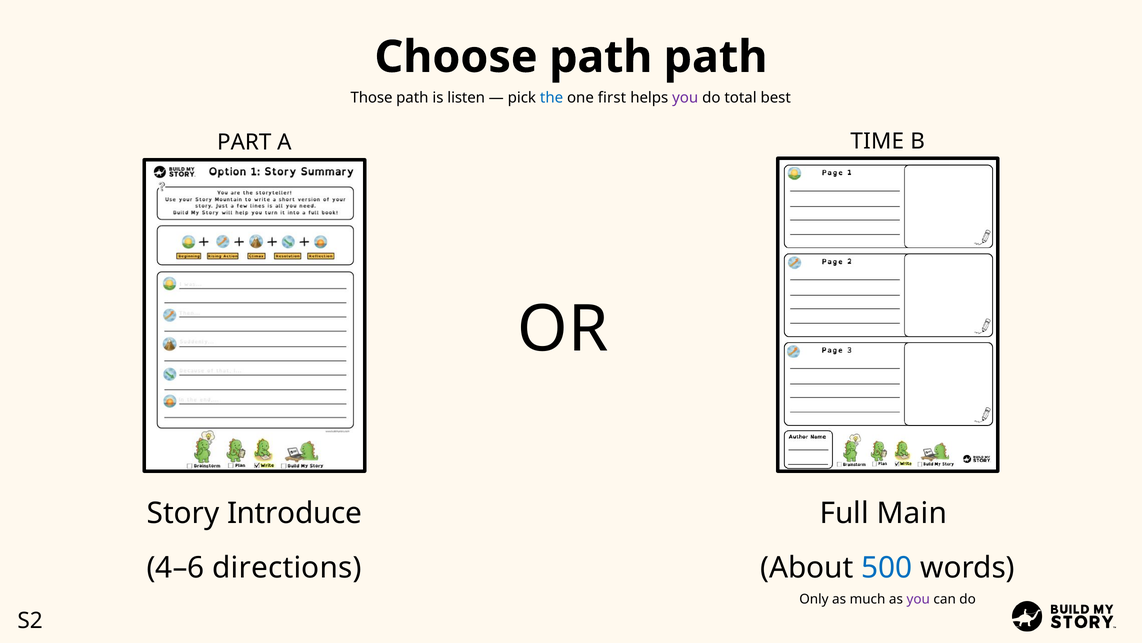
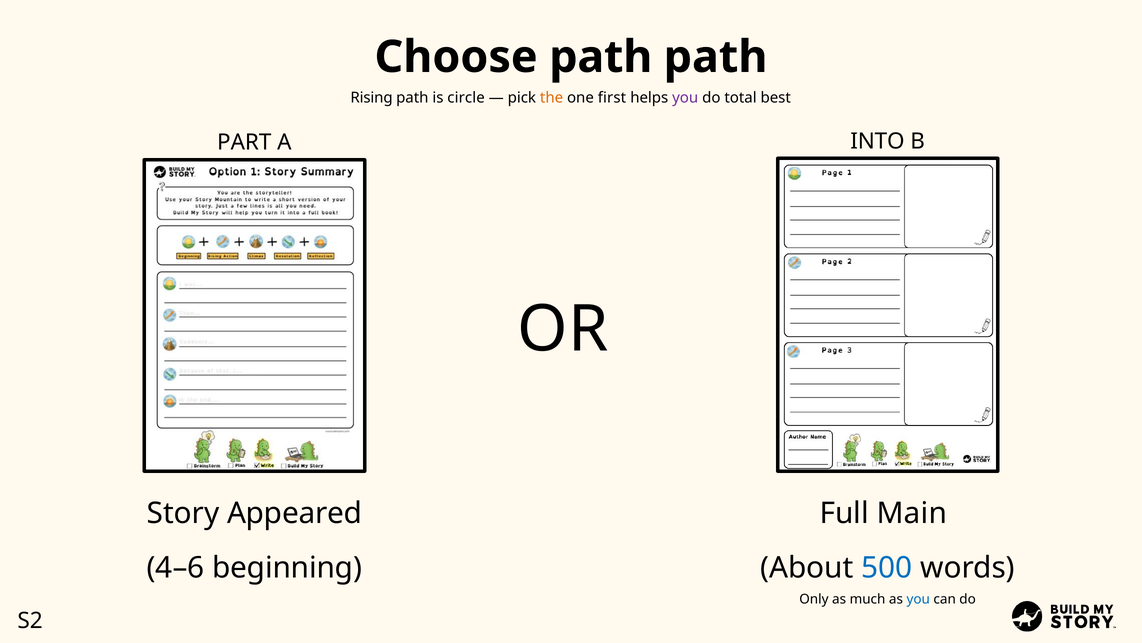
Those: Those -> Rising
listen: listen -> circle
the colour: blue -> orange
TIME: TIME -> INTO
Introduce: Introduce -> Appeared
directions: directions -> beginning
you at (918, 599) colour: purple -> blue
